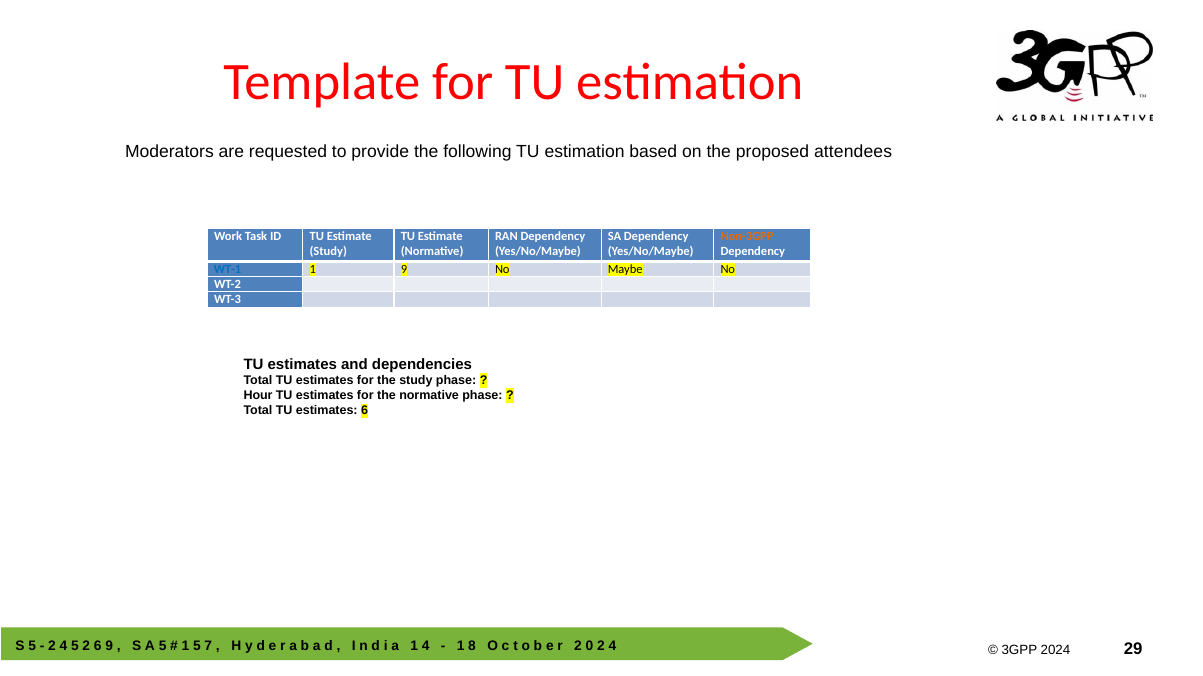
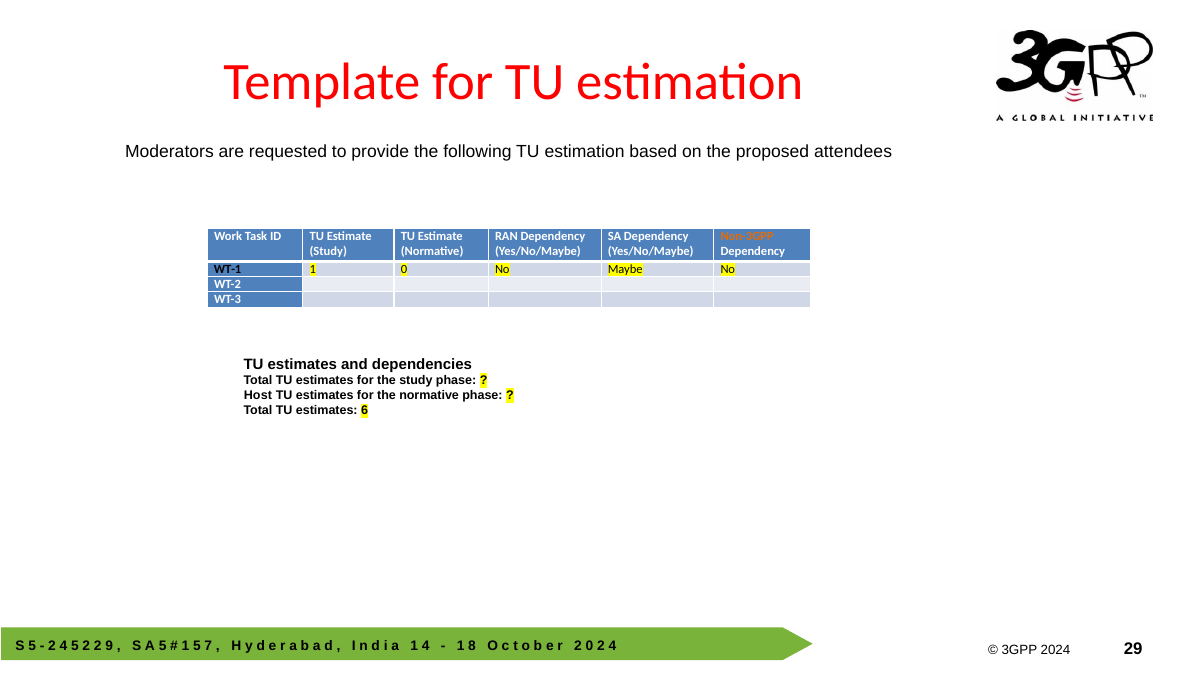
WT-1 colour: blue -> black
1 9: 9 -> 0
Hour: Hour -> Host
6 at (98, 646): 6 -> 2
